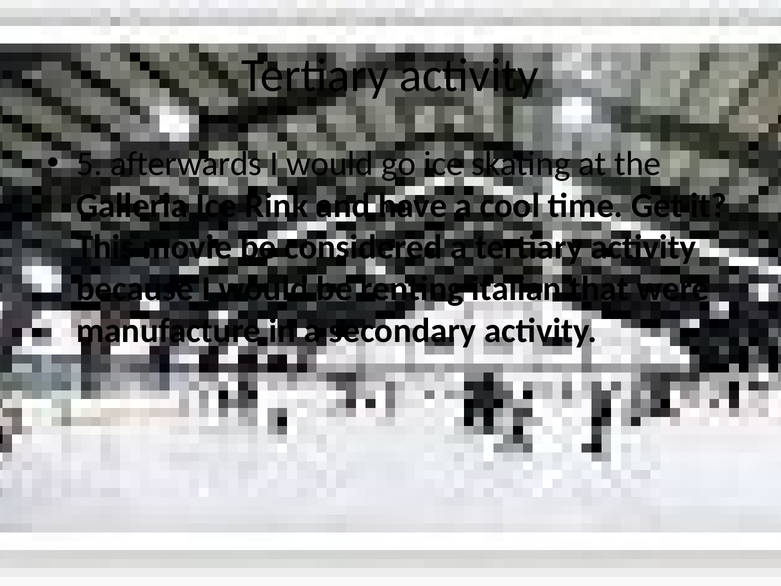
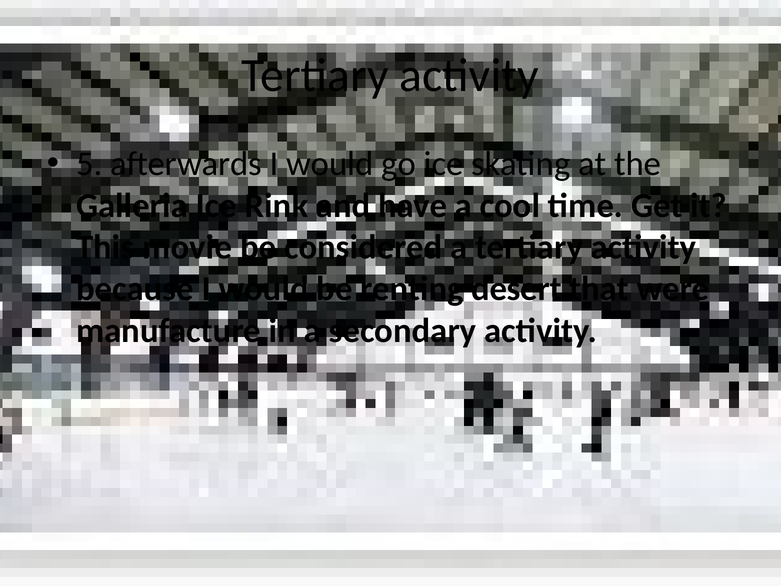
italian: italian -> desert
